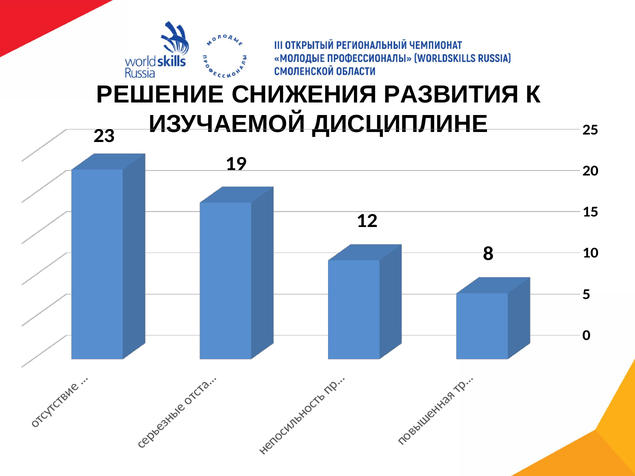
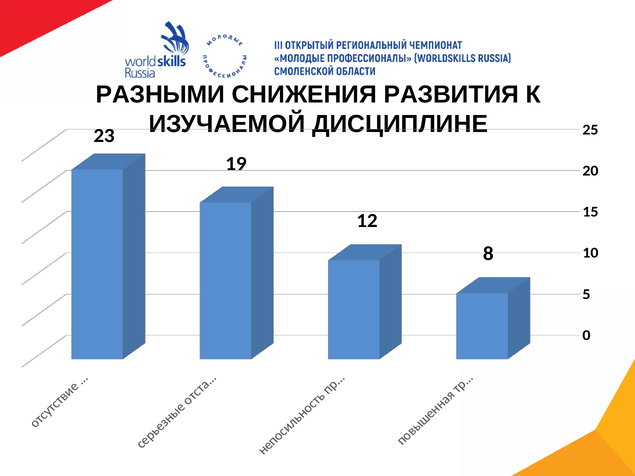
РЕШЕНИЕ: РЕШЕНИЕ -> РАЗНЫМИ
